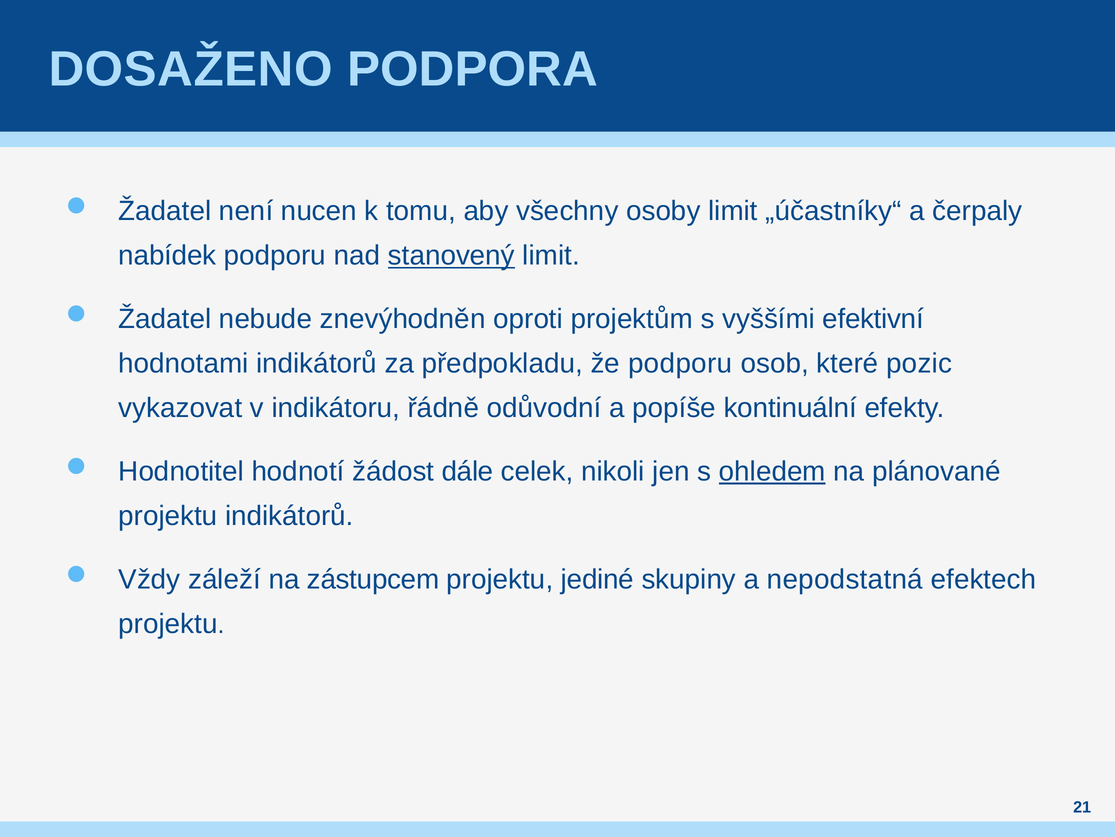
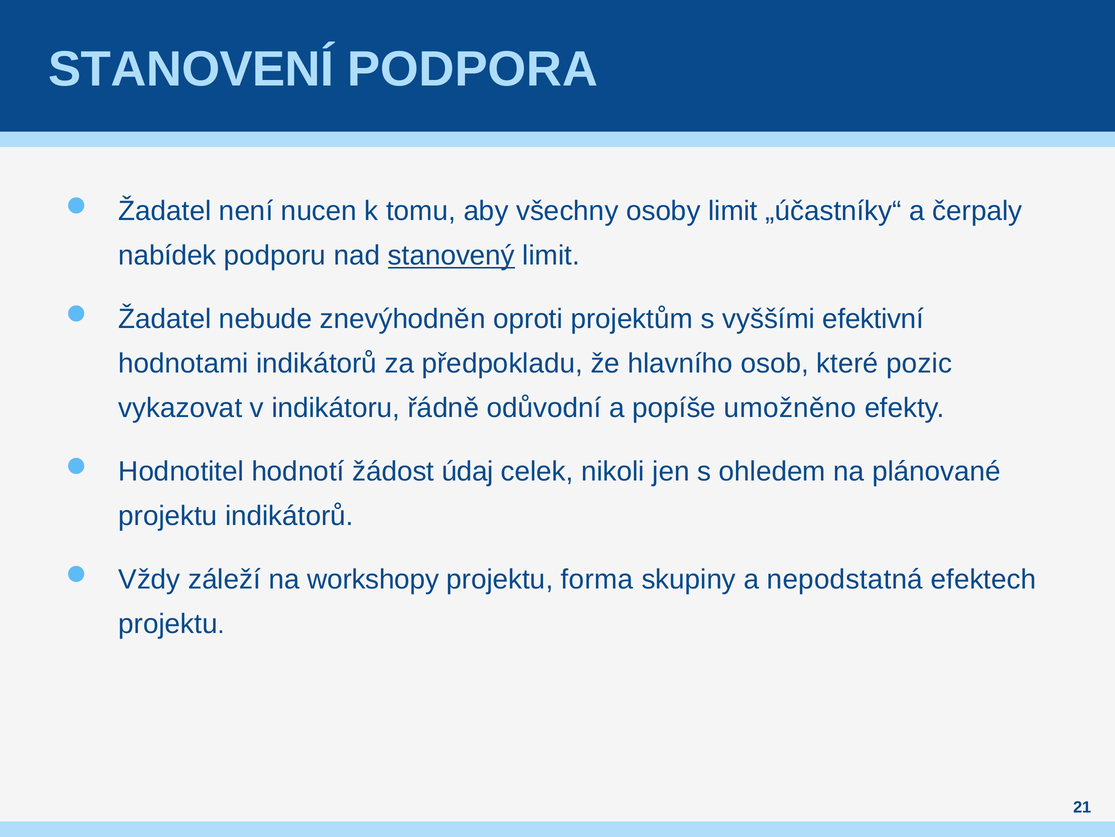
DOSAŽENO: DOSAŽENO -> STANOVENÍ
že podporu: podporu -> hlavního
kontinuální: kontinuální -> umožněno
dále: dále -> údaj
ohledem underline: present -> none
zástupcem: zástupcem -> workshopy
jediné: jediné -> forma
